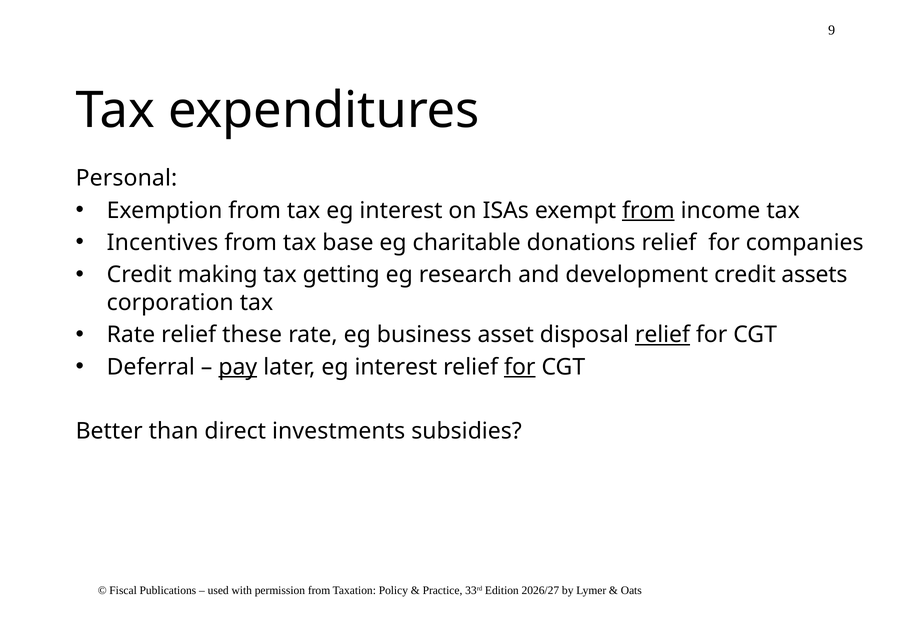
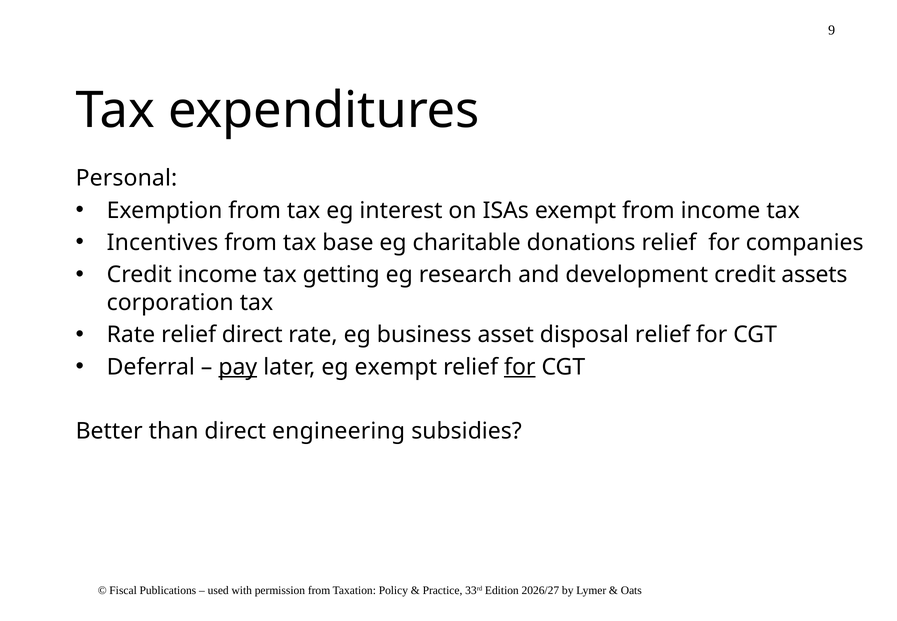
from at (648, 211) underline: present -> none
Credit making: making -> income
relief these: these -> direct
relief at (662, 335) underline: present -> none
later eg interest: interest -> exempt
investments: investments -> engineering
